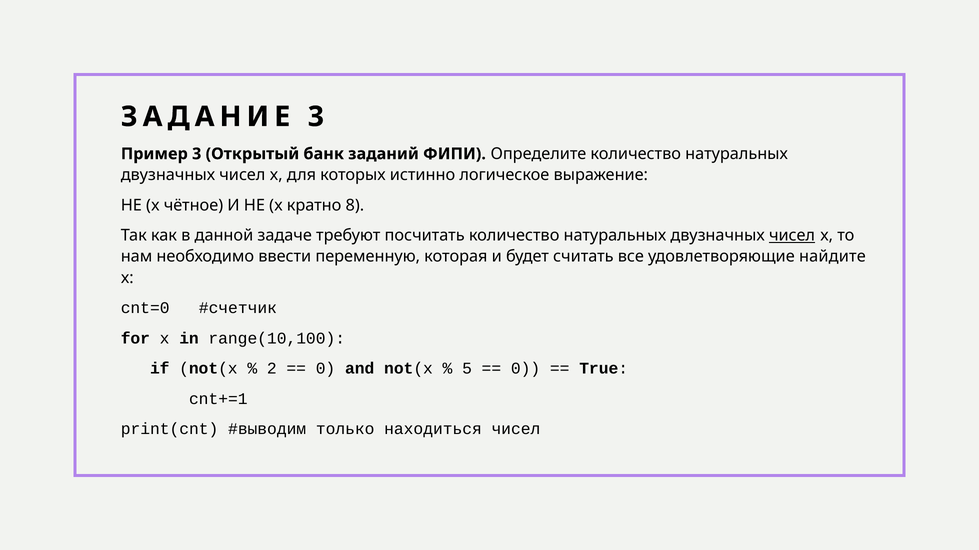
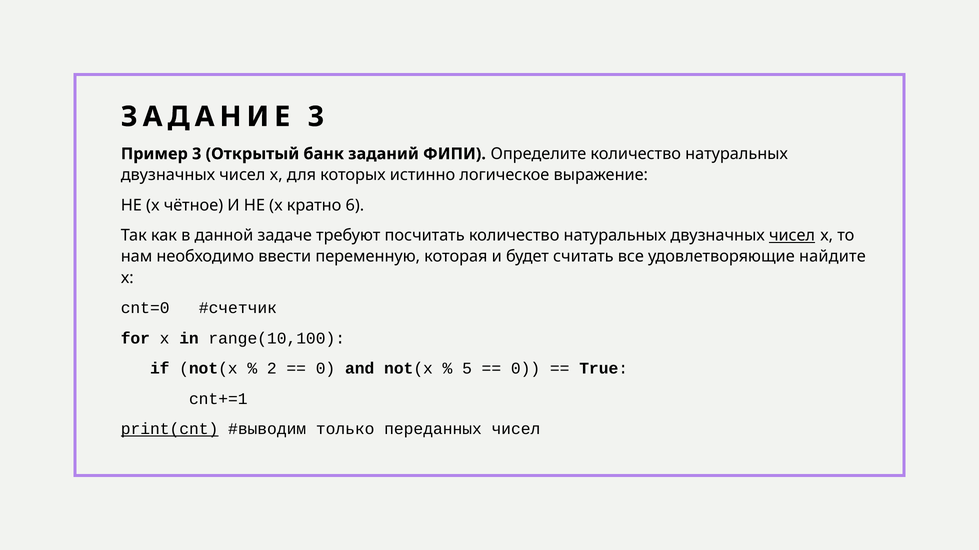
8: 8 -> 6
print(cnt underline: none -> present
находиться: находиться -> переданных
